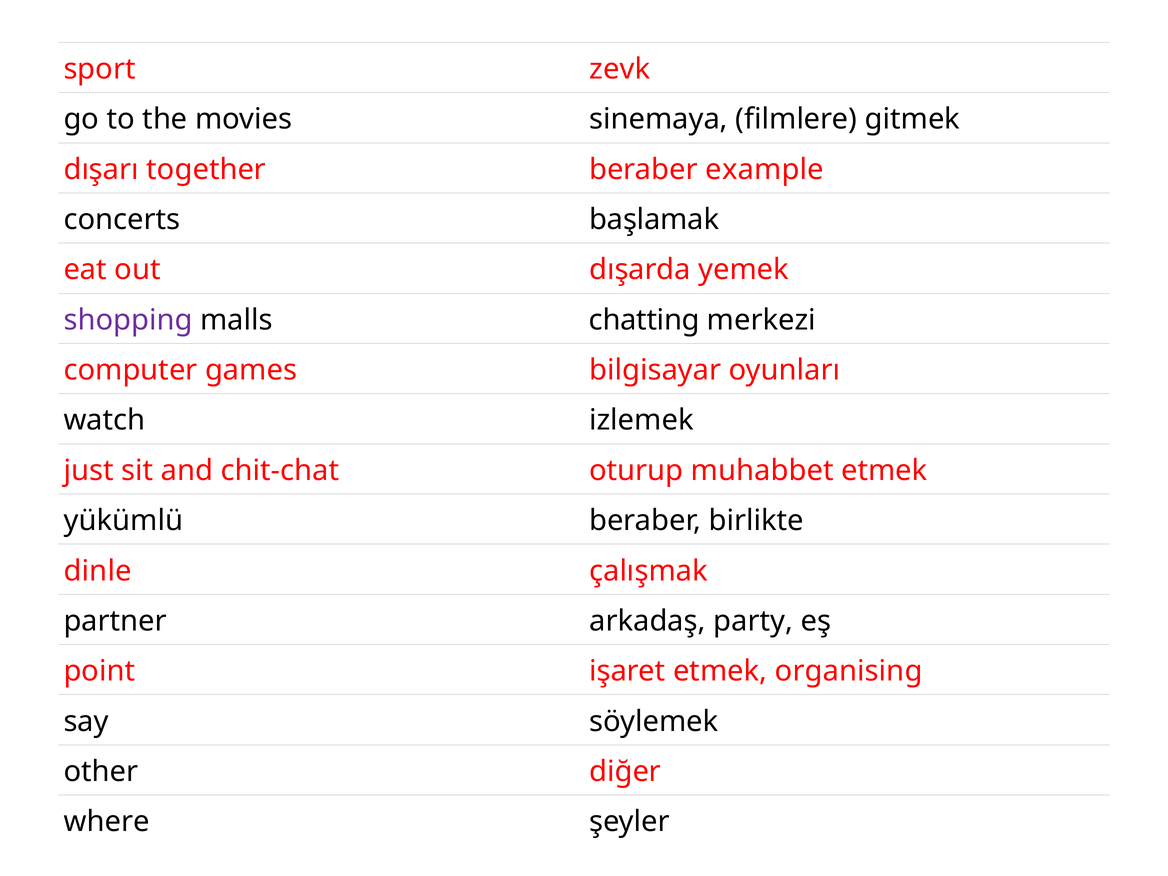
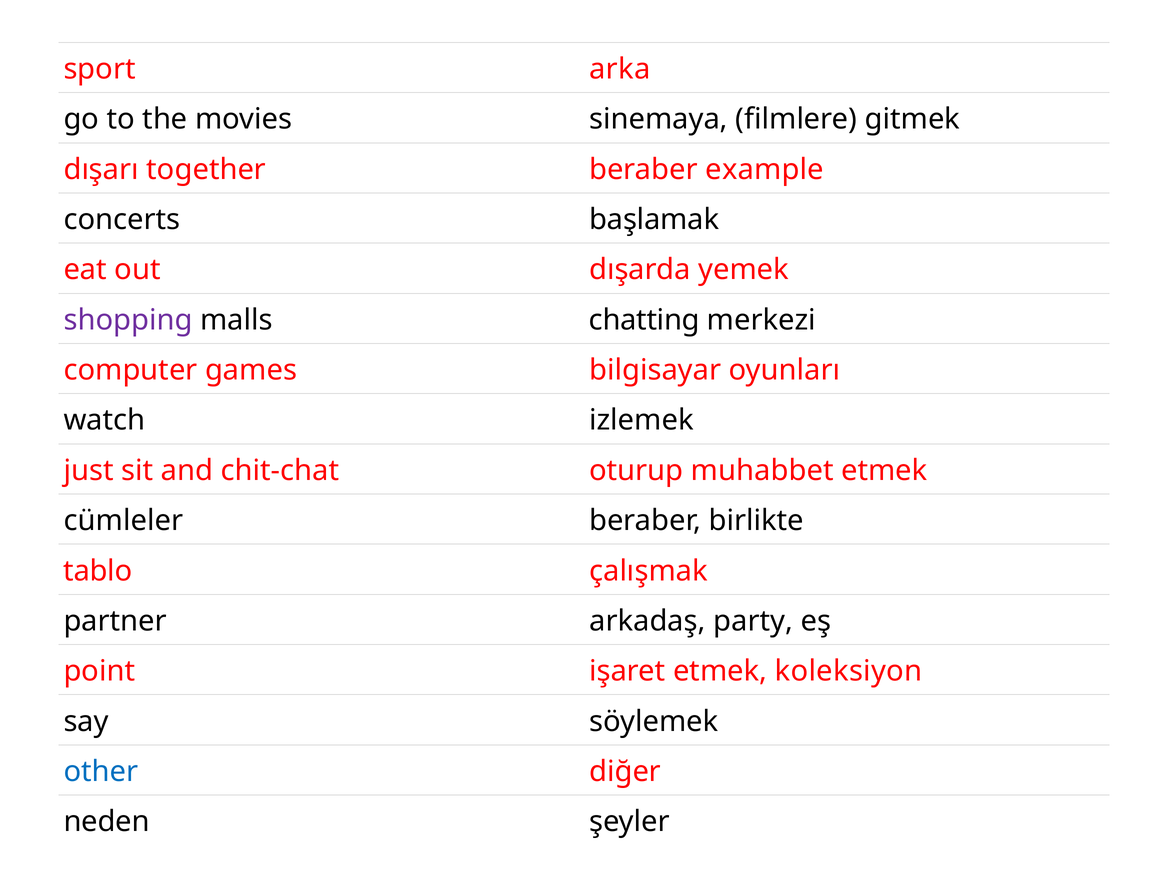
zevk: zevk -> arka
yükümlü: yükümlü -> cümleler
dinle: dinle -> tablo
organising: organising -> koleksiyon
other colour: black -> blue
where: where -> neden
